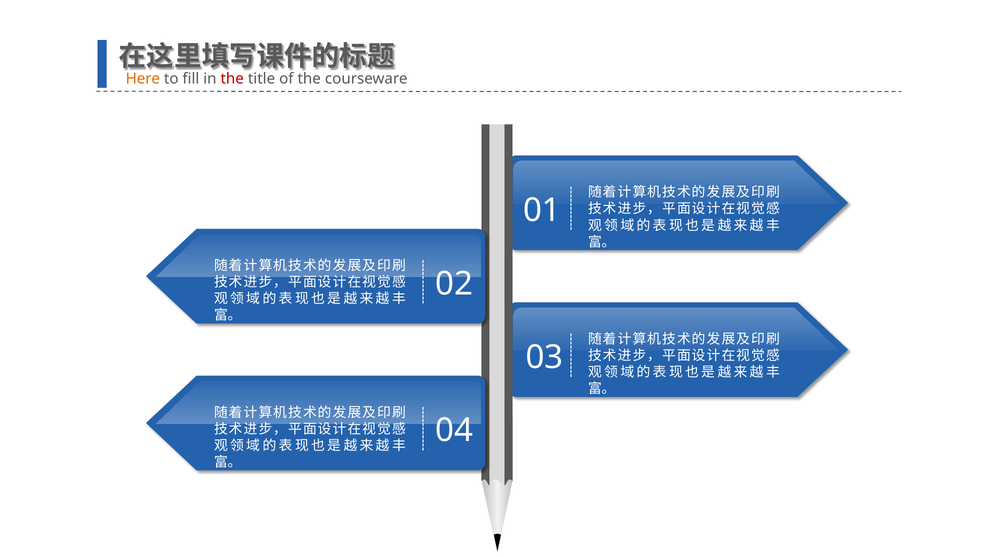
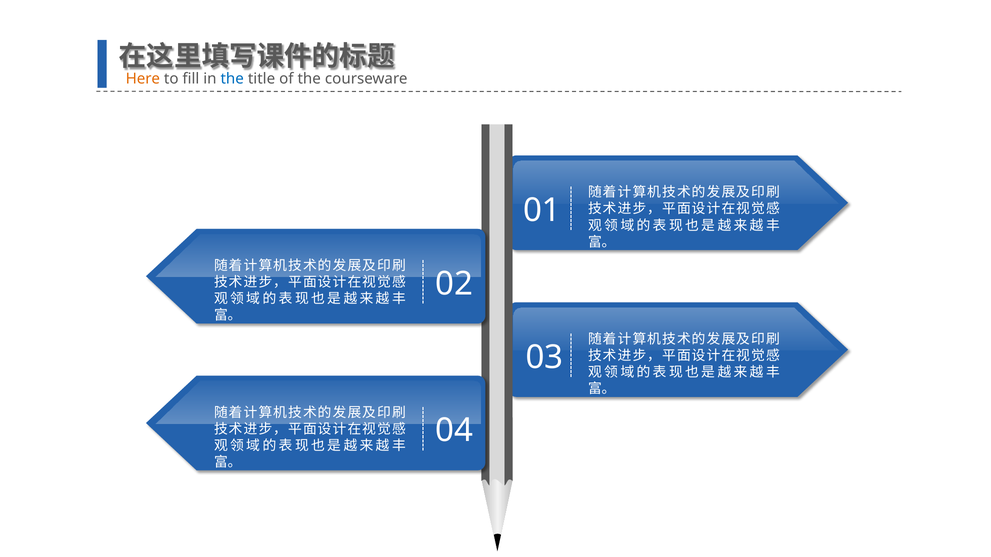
the at (232, 79) colour: red -> blue
